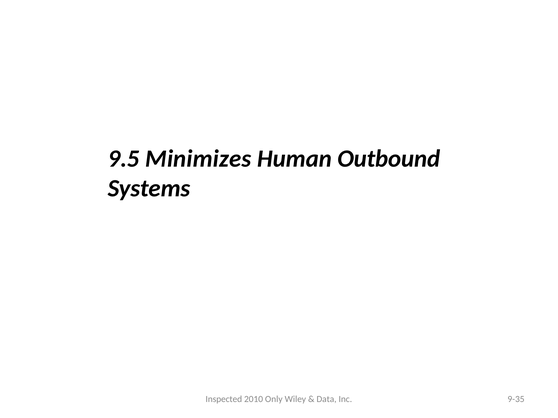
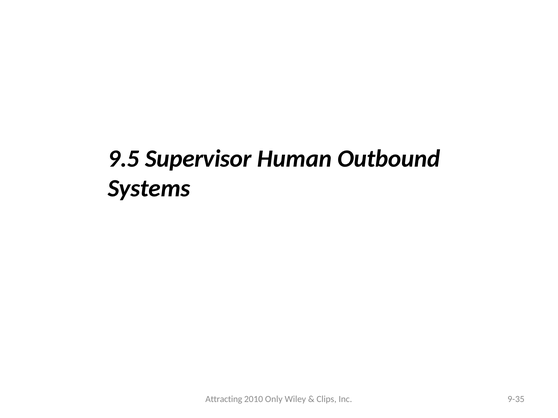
Minimizes: Minimizes -> Supervisor
Inspected: Inspected -> Attracting
Data: Data -> Clips
